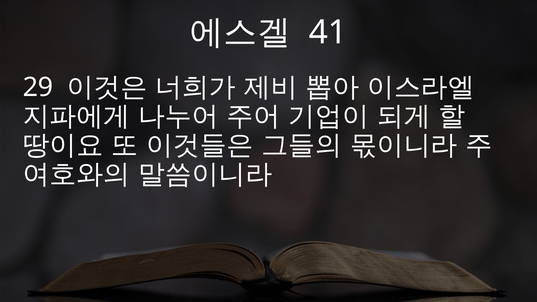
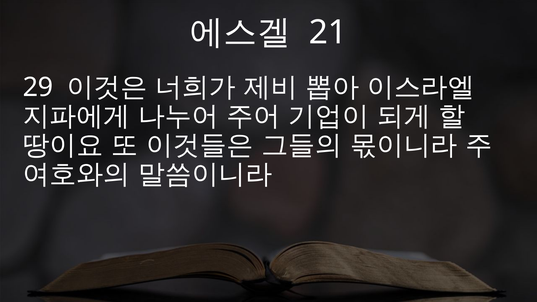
41: 41 -> 21
